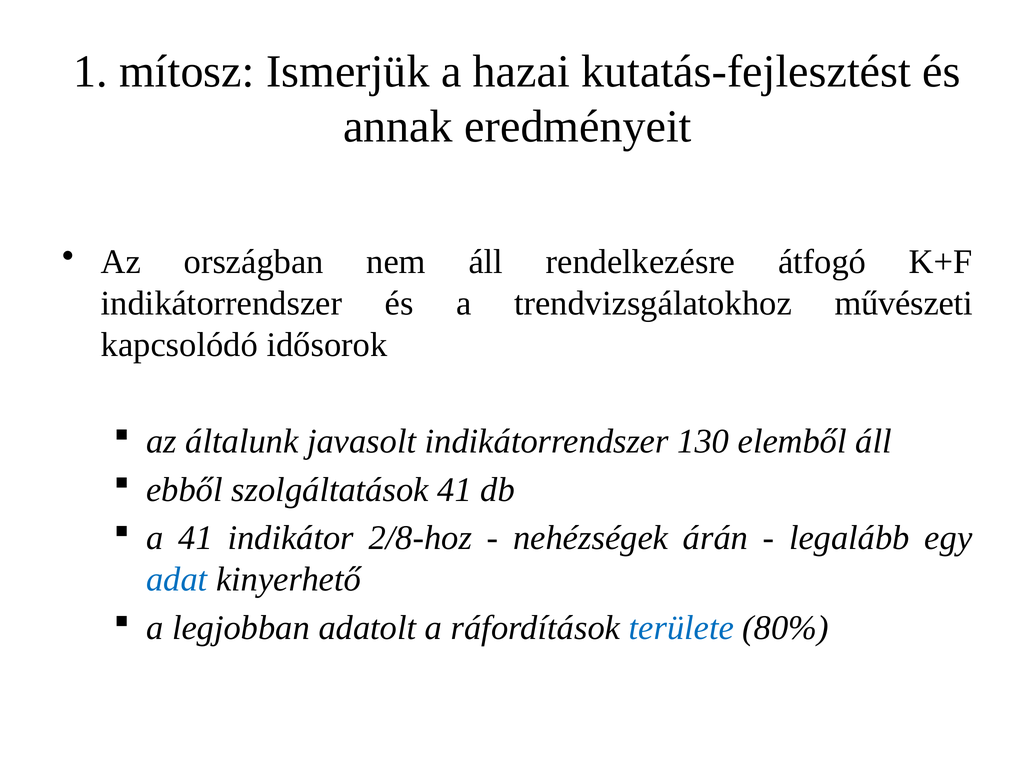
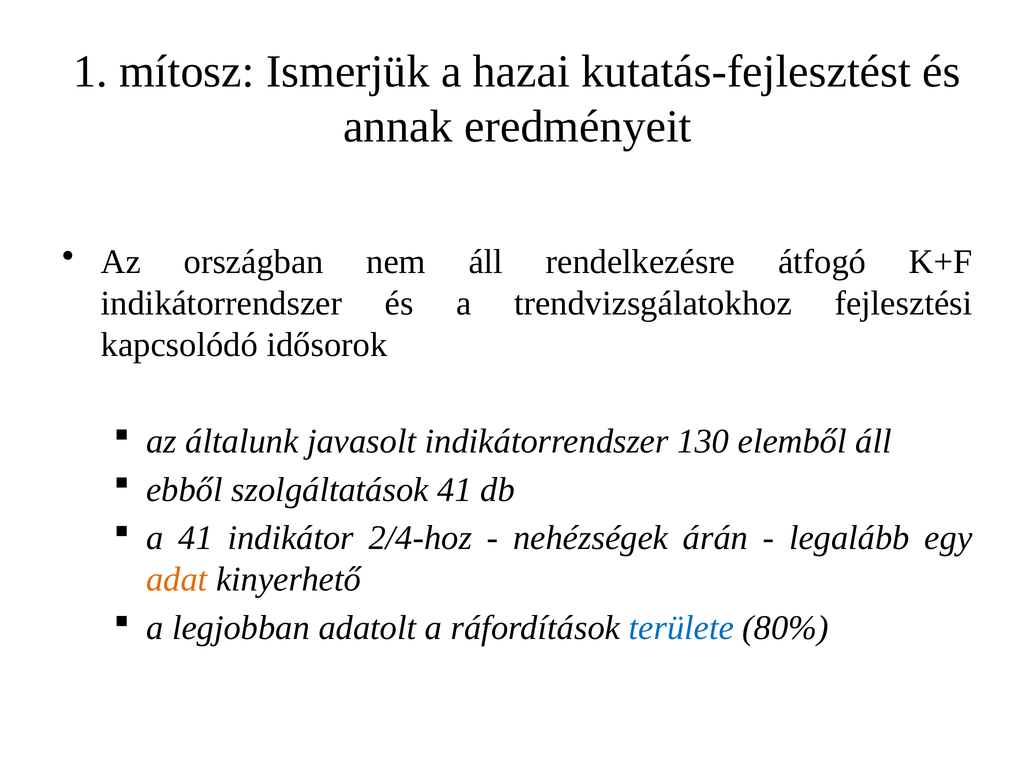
művészeti: művészeti -> fejlesztési
2/8-hoz: 2/8-hoz -> 2/4-hoz
adat colour: blue -> orange
